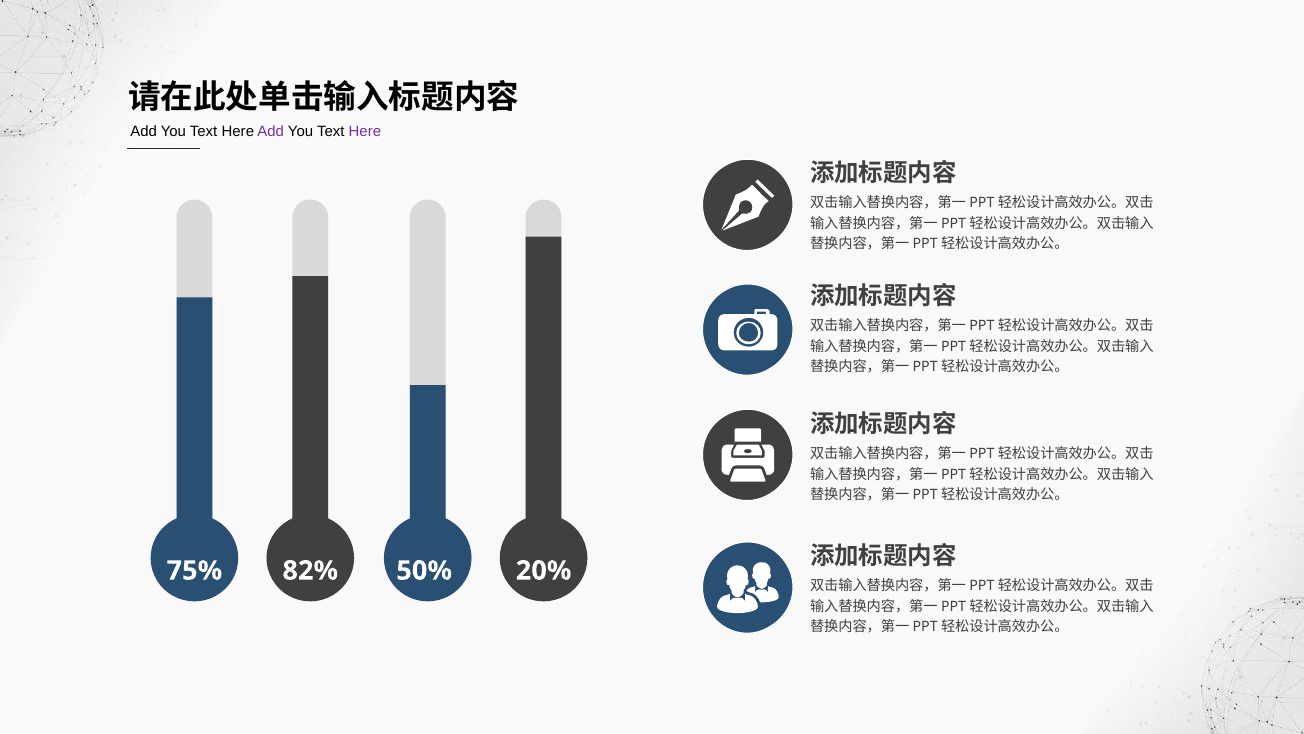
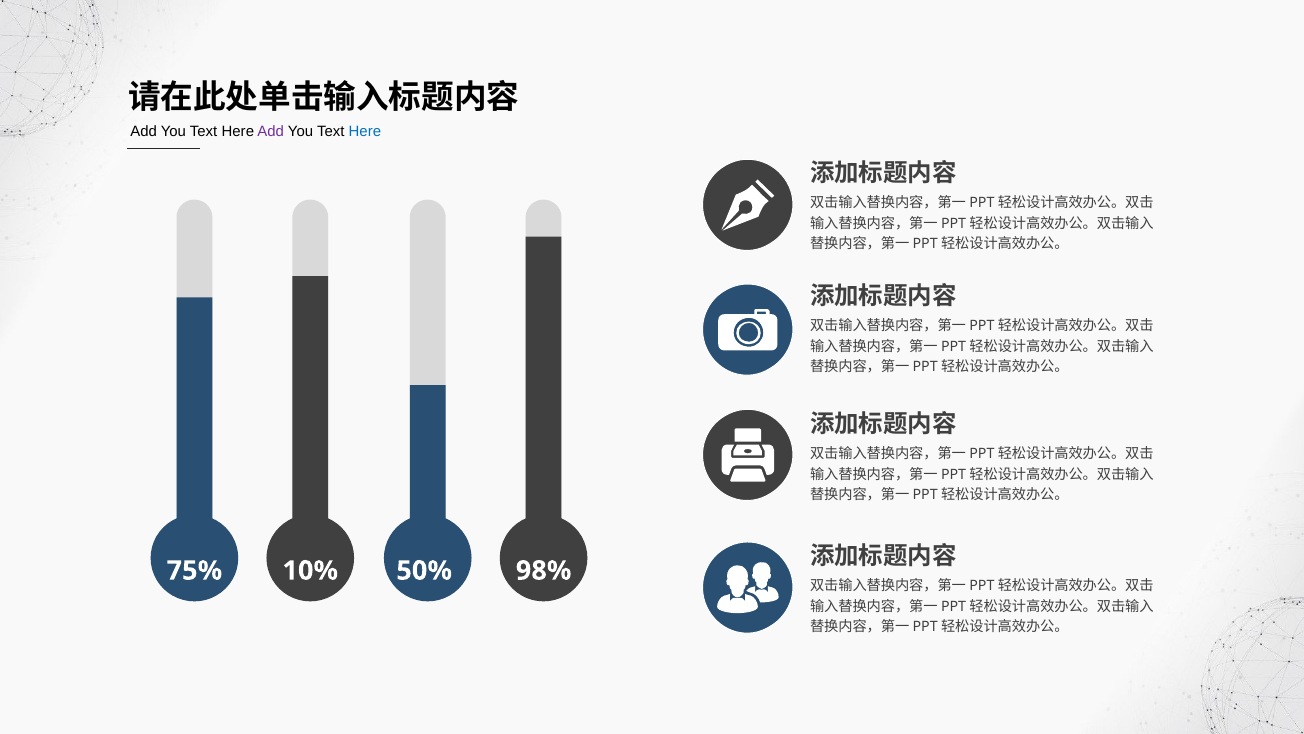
Here at (365, 131) colour: purple -> blue
82%: 82% -> 10%
20%: 20% -> 98%
